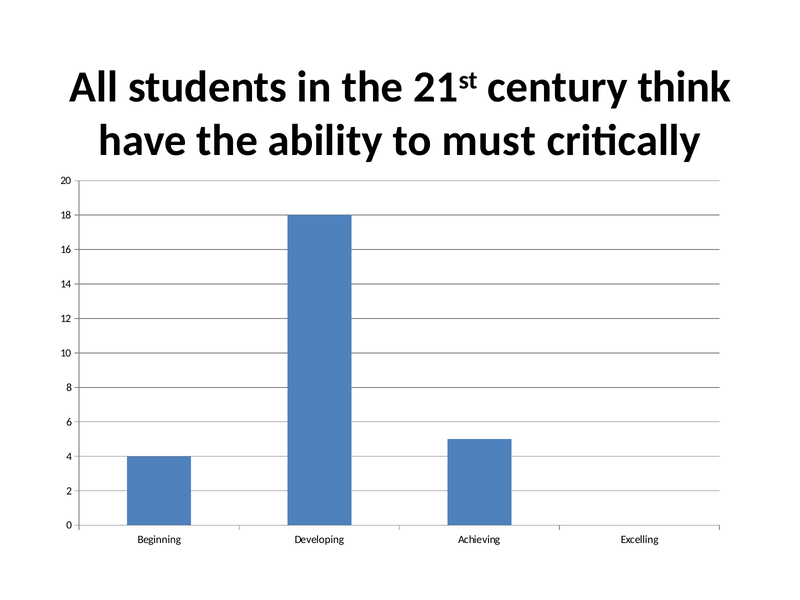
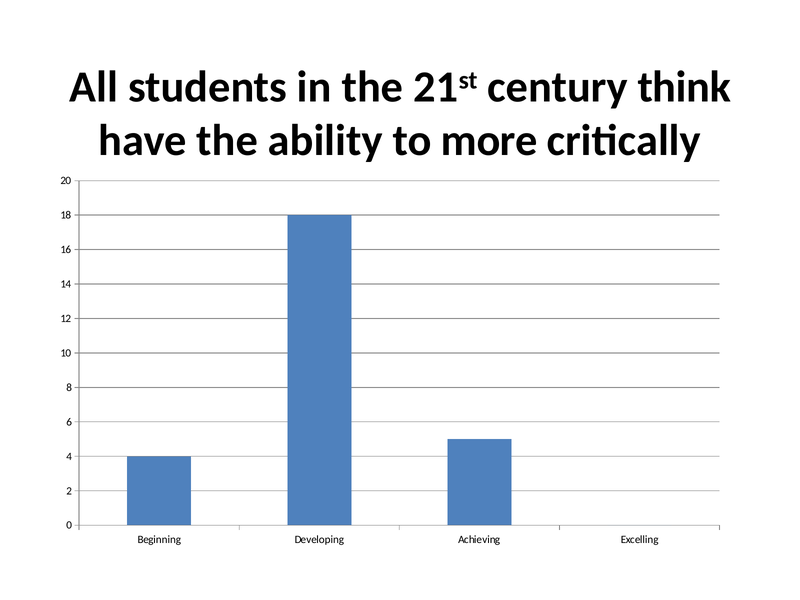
must: must -> more
